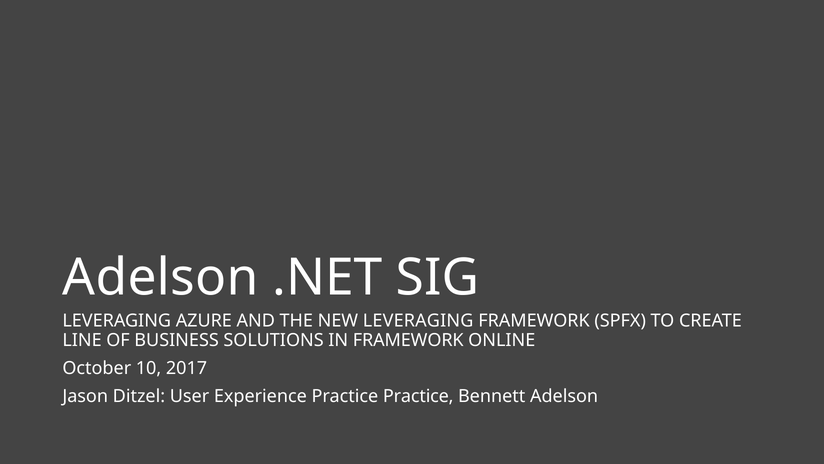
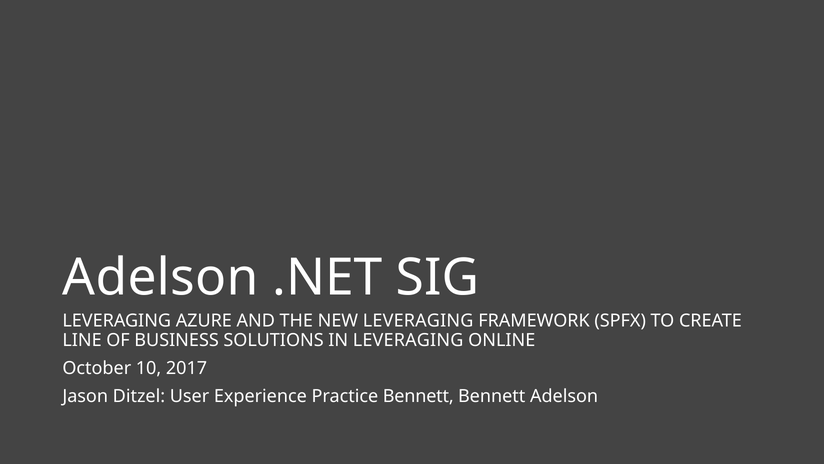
IN FRAMEWORK: FRAMEWORK -> LEVERAGING
Practice Practice: Practice -> Bennett
